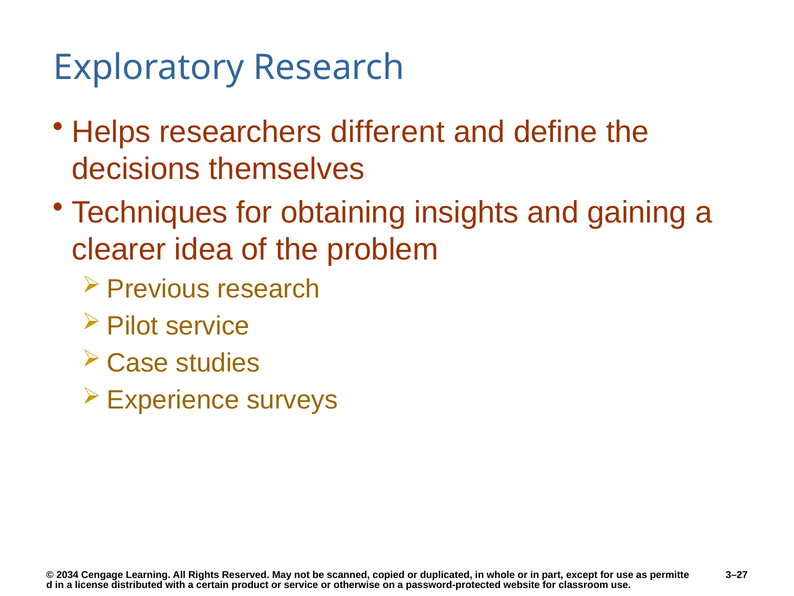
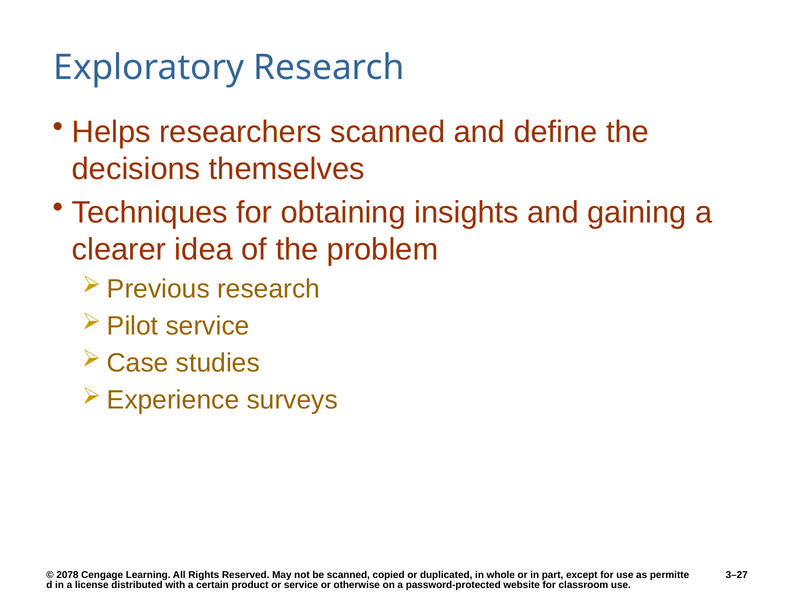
researchers different: different -> scanned
2034: 2034 -> 2078
